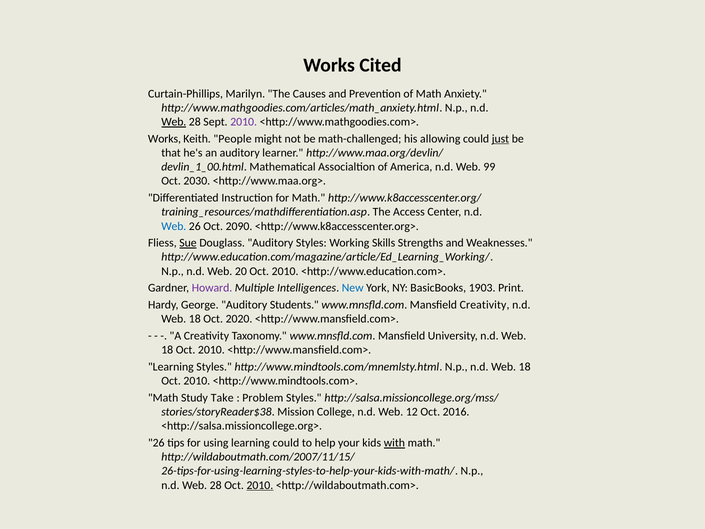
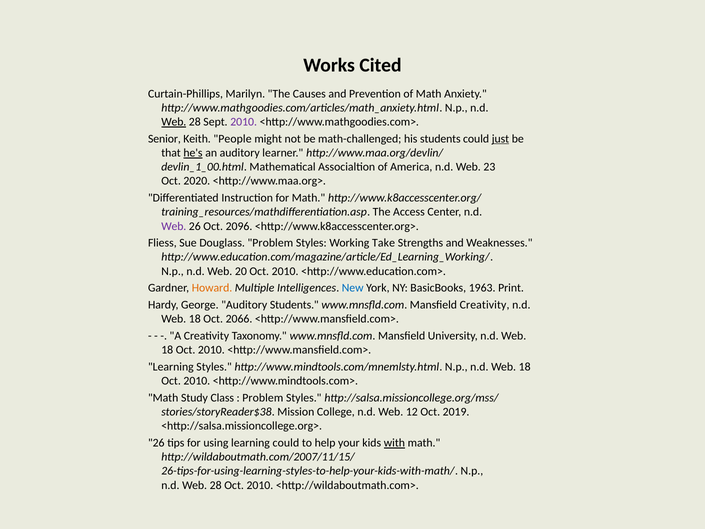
Works at (164, 139): Works -> Senior
his allowing: allowing -> students
he's underline: none -> present
99: 99 -> 23
2030: 2030 -> 2020
Web at (174, 226) colour: blue -> purple
2090: 2090 -> 2096
Sue underline: present -> none
Douglass Auditory: Auditory -> Problem
Skills: Skills -> Take
Howard colour: purple -> orange
1903: 1903 -> 1963
2020: 2020 -> 2066
Take: Take -> Class
2016: 2016 -> 2019
2010 at (260, 485) underline: present -> none
